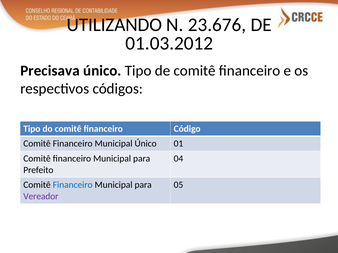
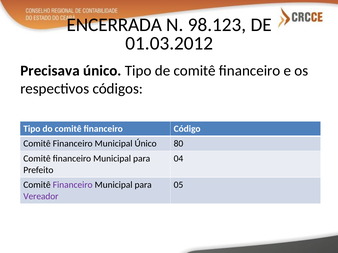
UTILIZANDO: UTILIZANDO -> ENCERRADA
23.676: 23.676 -> 98.123
01: 01 -> 80
Financeiro at (73, 185) colour: blue -> purple
